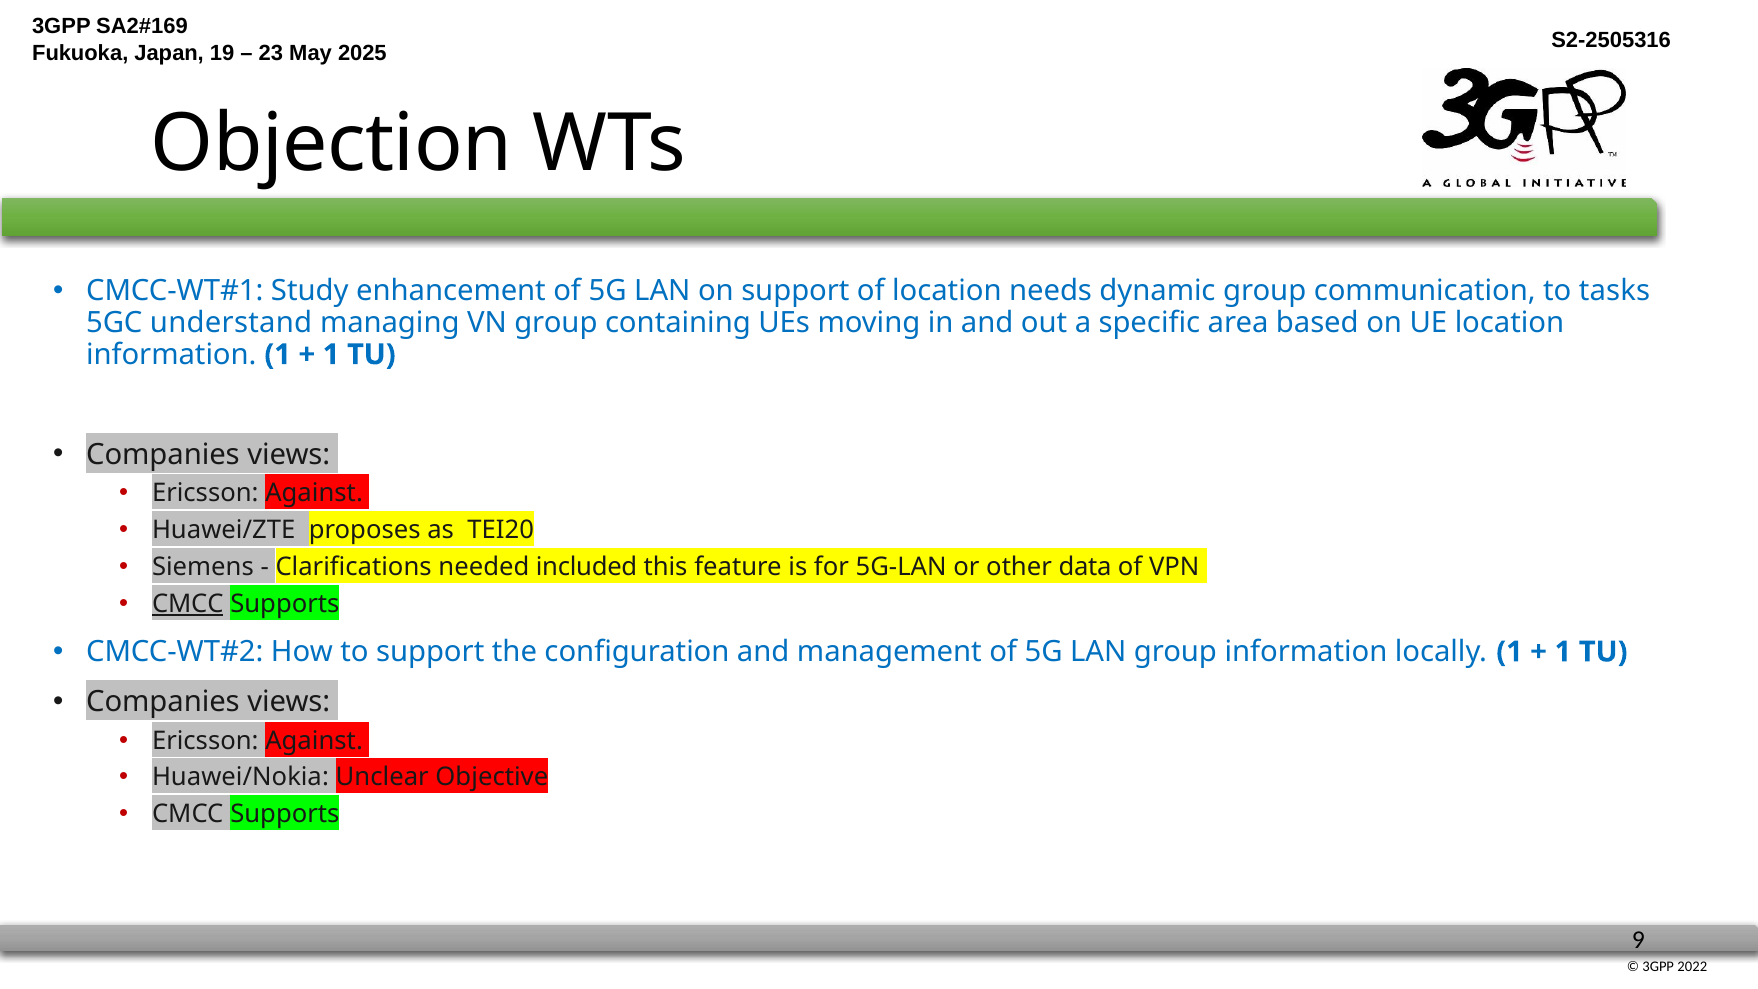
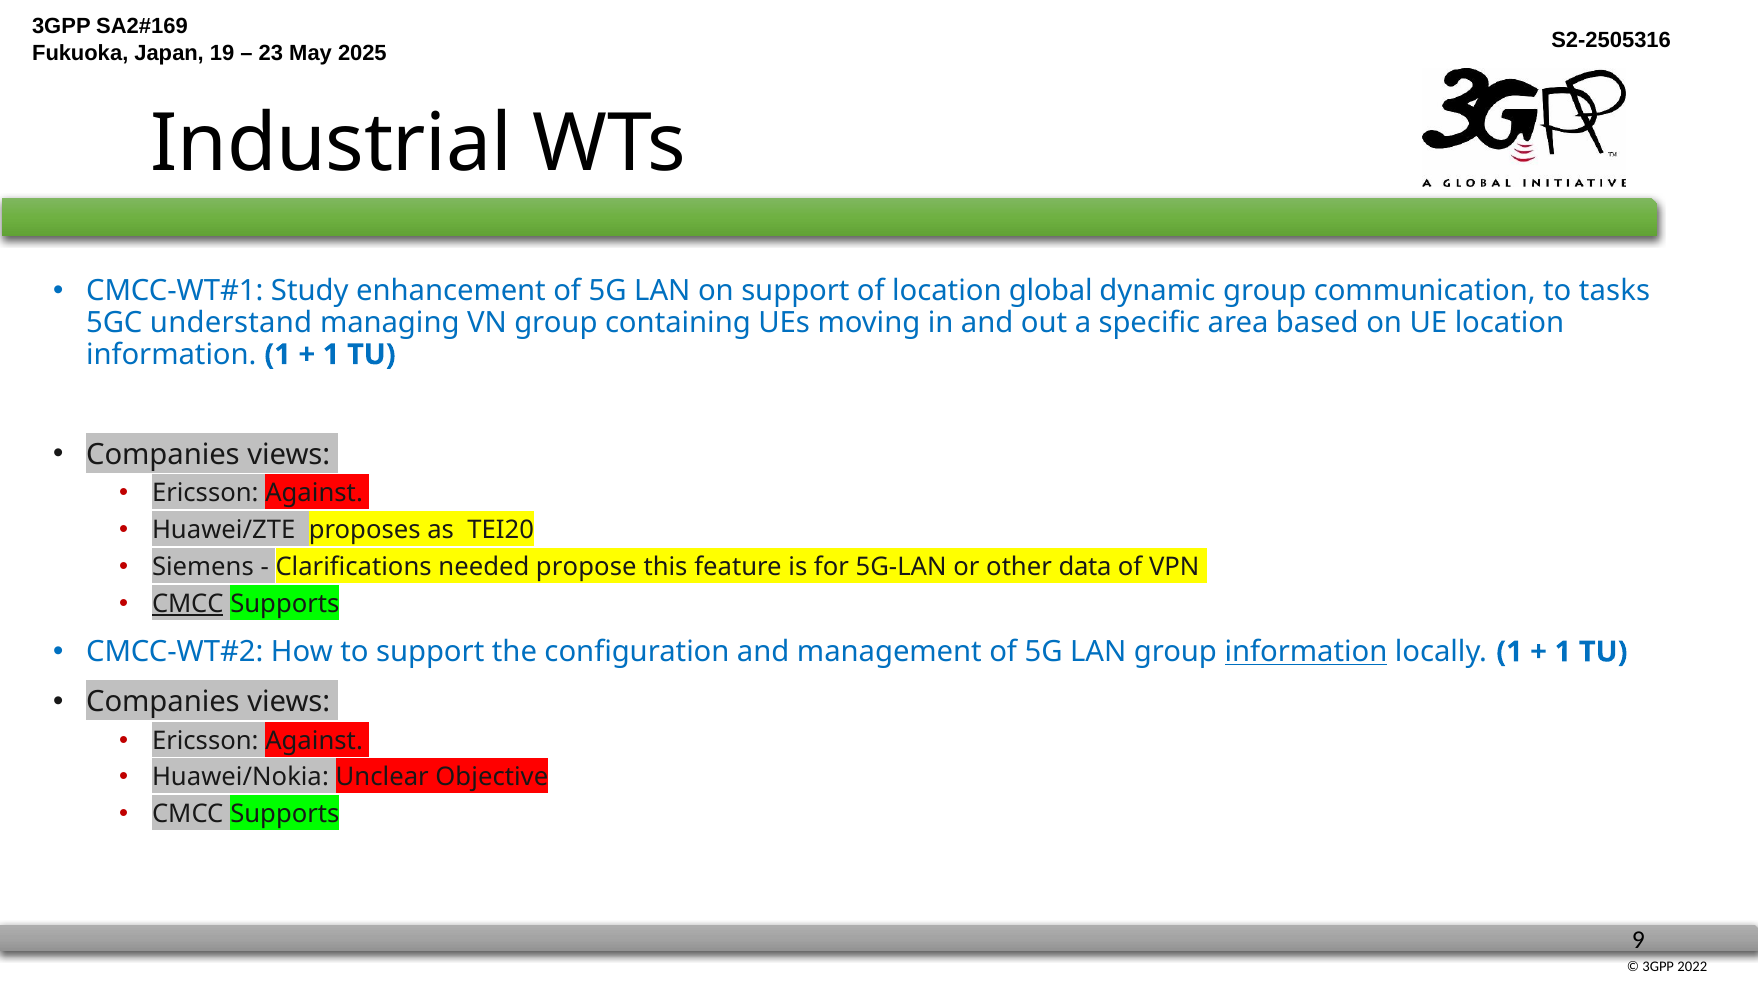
Objection: Objection -> Industrial
needs: needs -> global
included: included -> propose
information at (1306, 652) underline: none -> present
